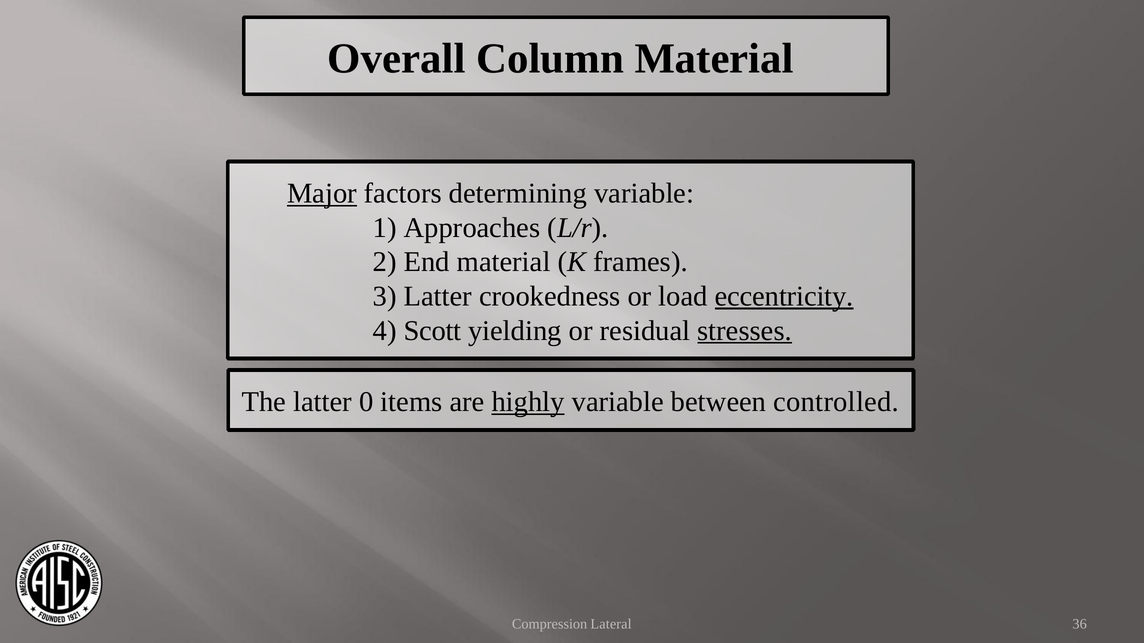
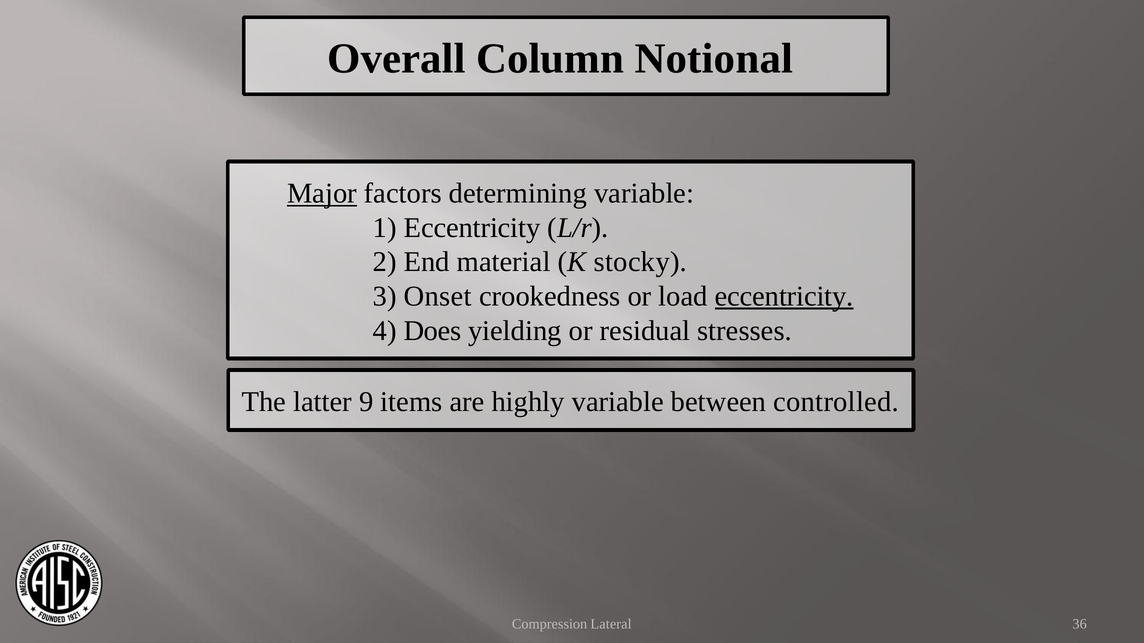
Column Material: Material -> Notional
1 Approaches: Approaches -> Eccentricity
frames: frames -> stocky
3 Latter: Latter -> Onset
Scott: Scott -> Does
stresses underline: present -> none
0: 0 -> 9
highly underline: present -> none
